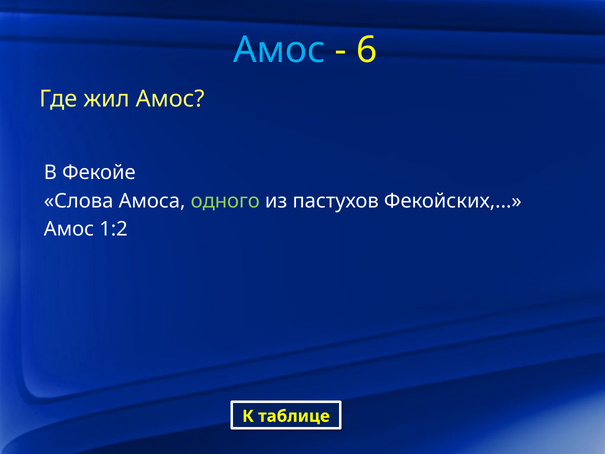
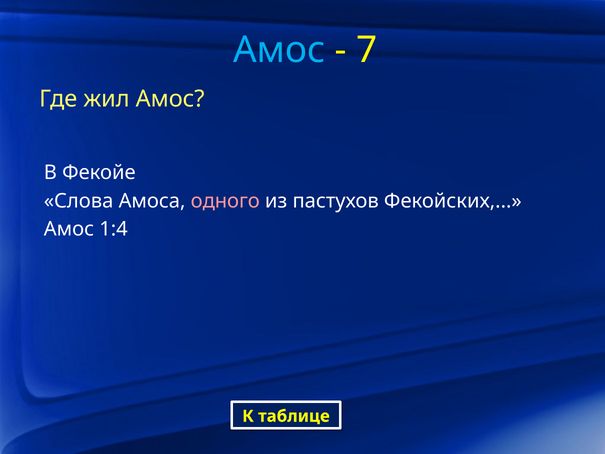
6: 6 -> 7
одного colour: light green -> pink
1:2: 1:2 -> 1:4
